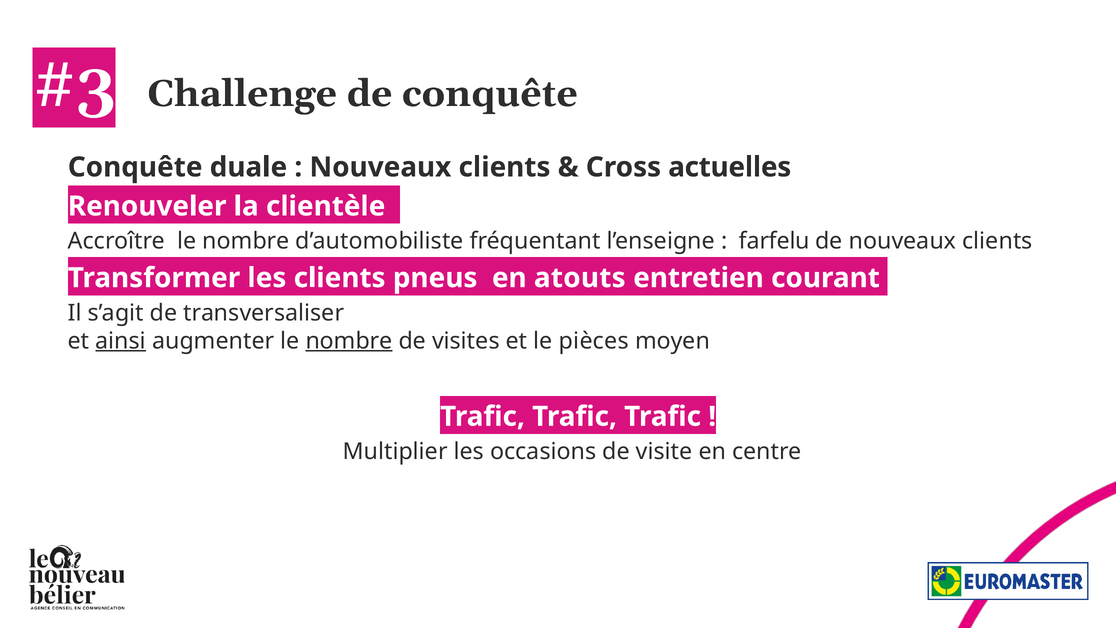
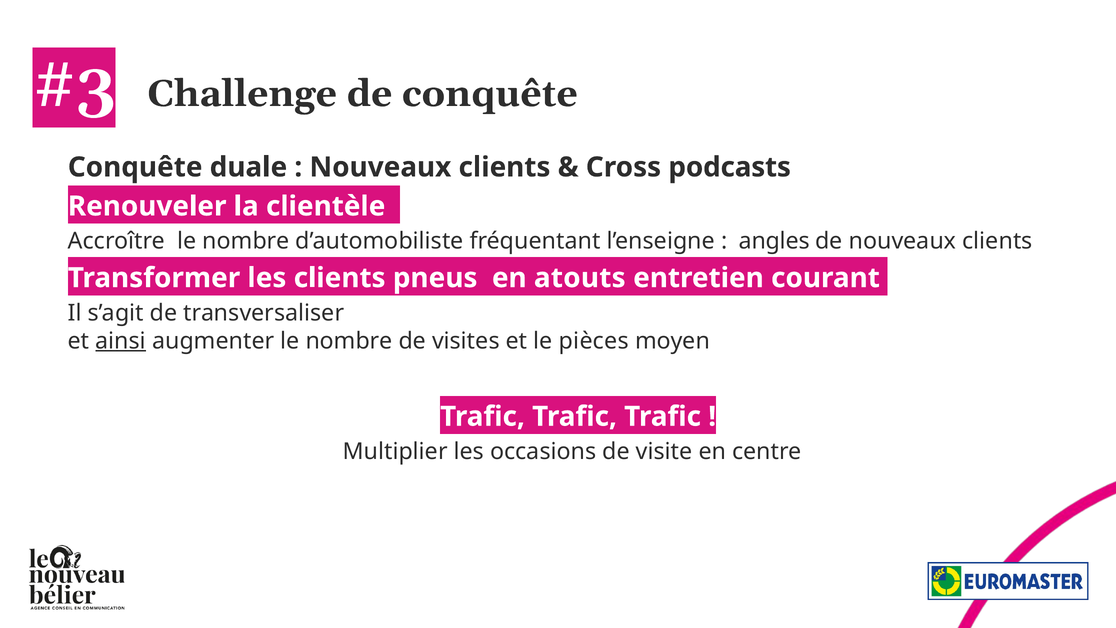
actuelles: actuelles -> podcasts
farfelu: farfelu -> angles
nombre at (349, 341) underline: present -> none
